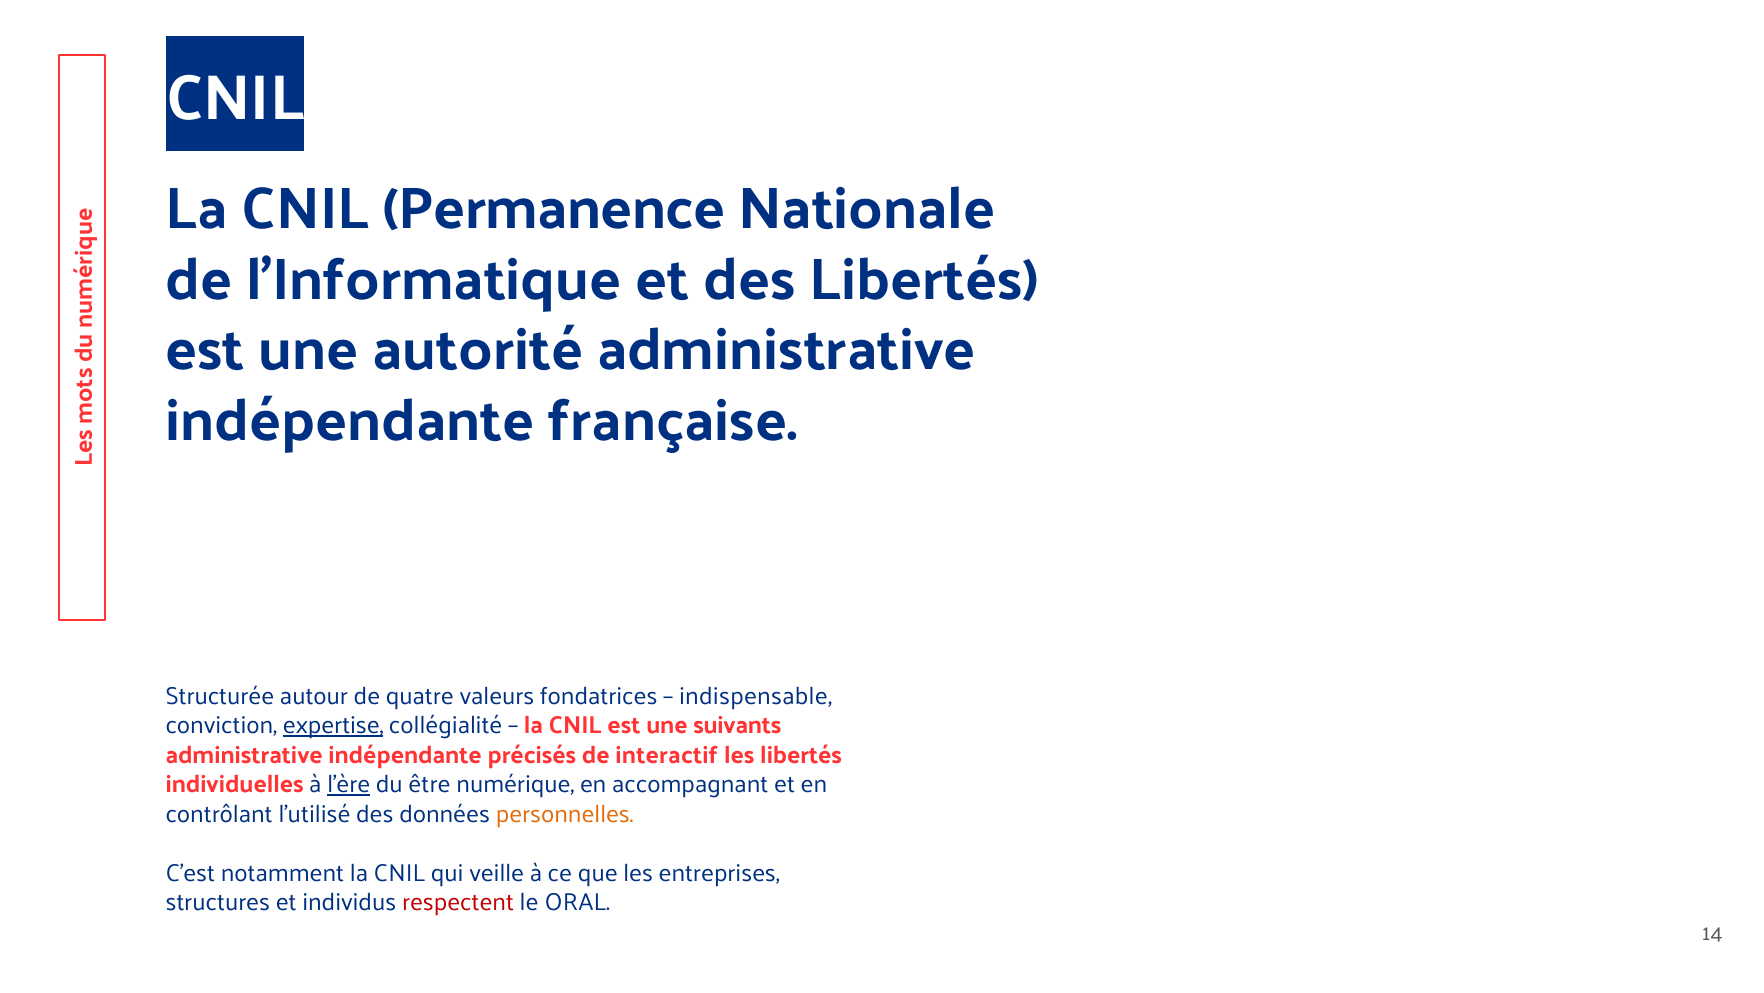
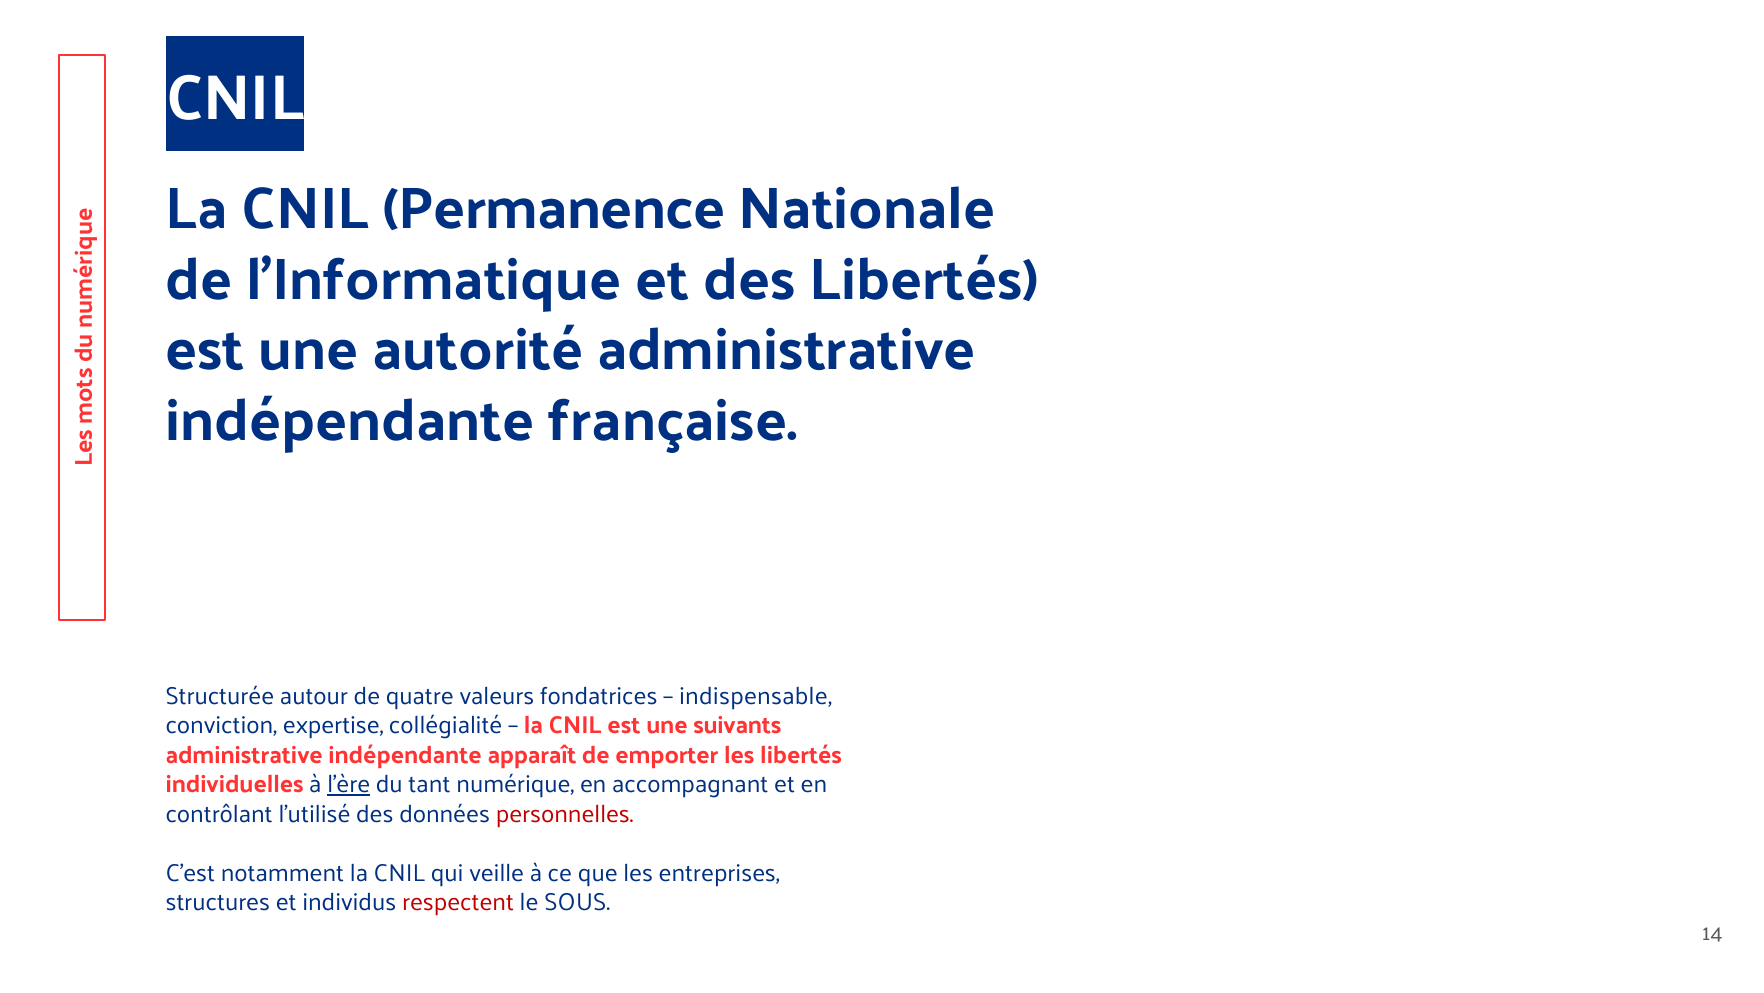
expertise underline: present -> none
précisés: précisés -> apparaît
interactif: interactif -> emporter
être: être -> tant
personnelles colour: orange -> red
ORAL: ORAL -> SOUS
